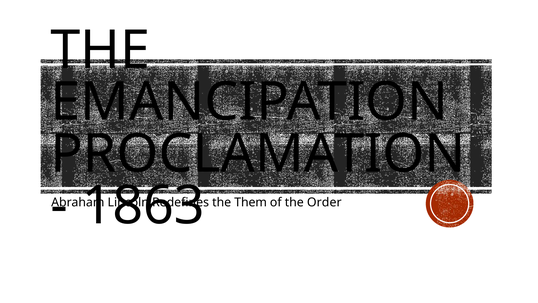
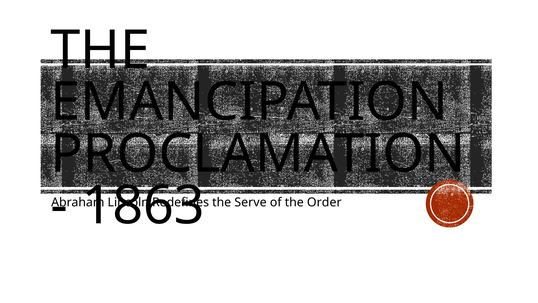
Them: Them -> Serve
